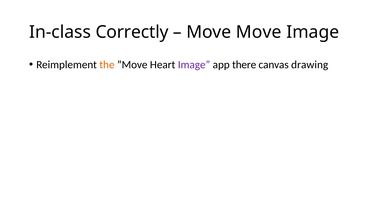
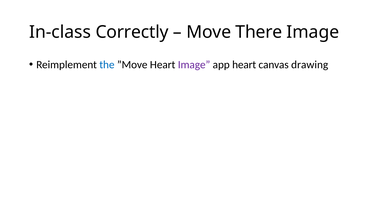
Move Move: Move -> There
the colour: orange -> blue
app there: there -> heart
